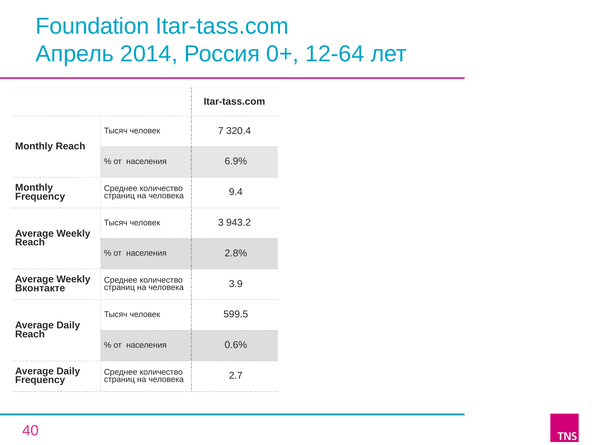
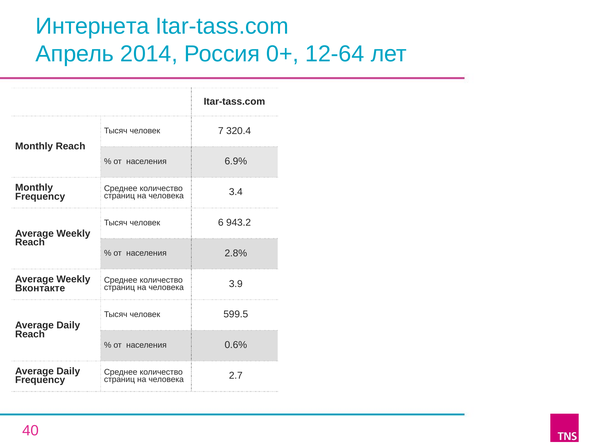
Foundation: Foundation -> Интернета
9.4: 9.4 -> 3.4
3: 3 -> 6
